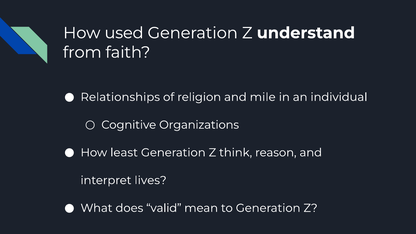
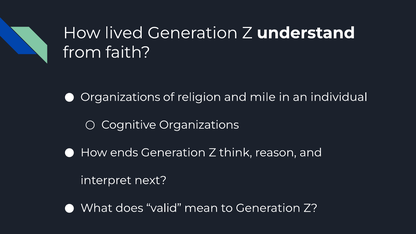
used: used -> lived
Relationships at (120, 97): Relationships -> Organizations
least: least -> ends
lives: lives -> next
